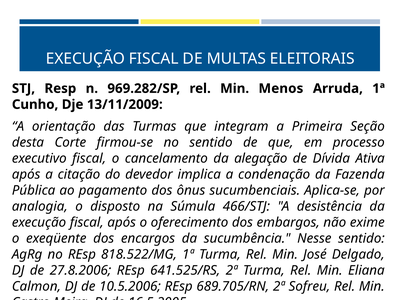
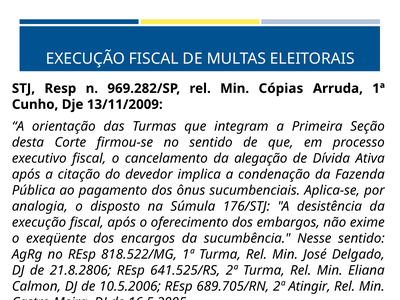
Menos: Menos -> Cópias
466/STJ: 466/STJ -> 176/STJ
27.8.2006: 27.8.2006 -> 21.8.2806
Sofreu: Sofreu -> Atingir
